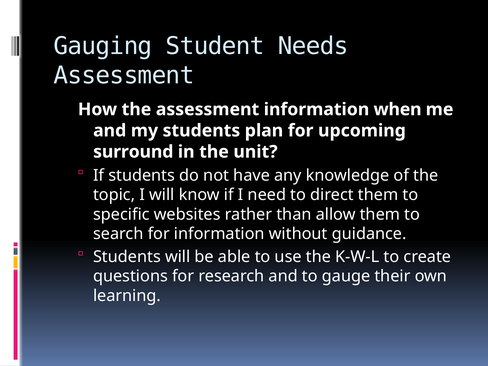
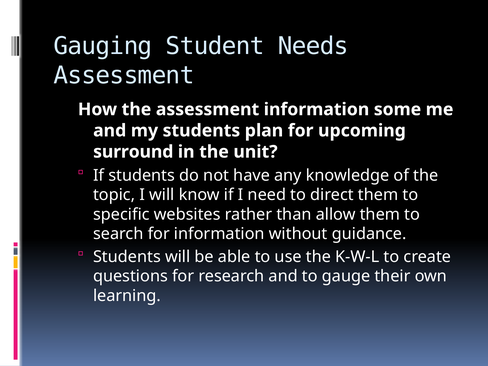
when: when -> some
